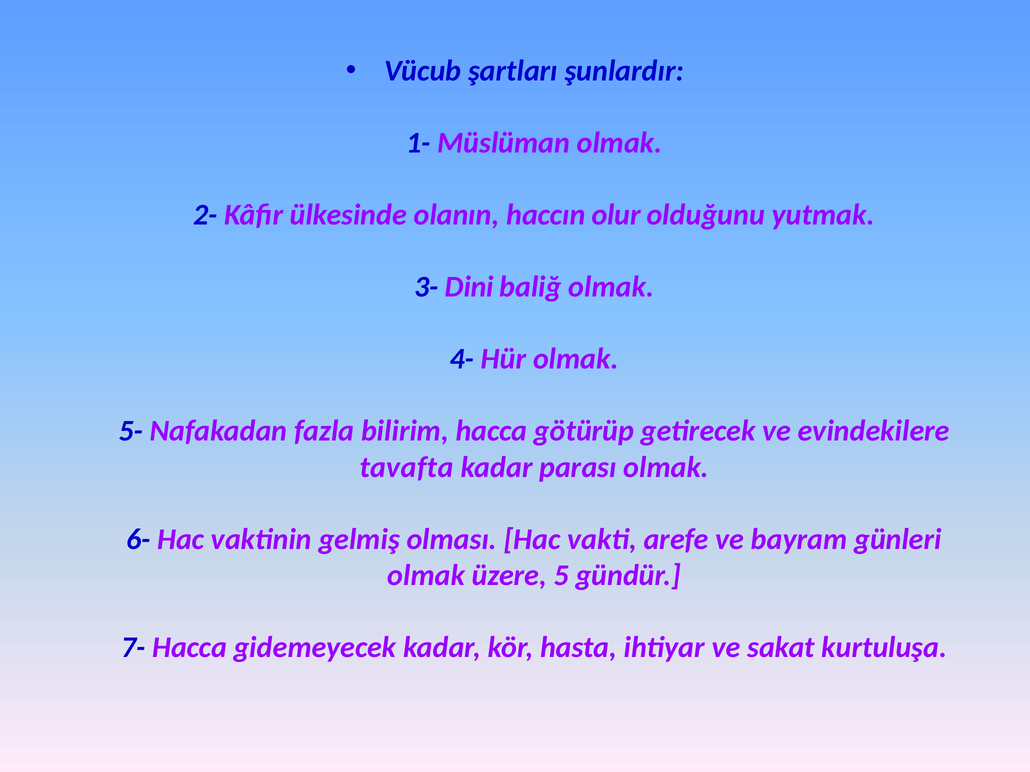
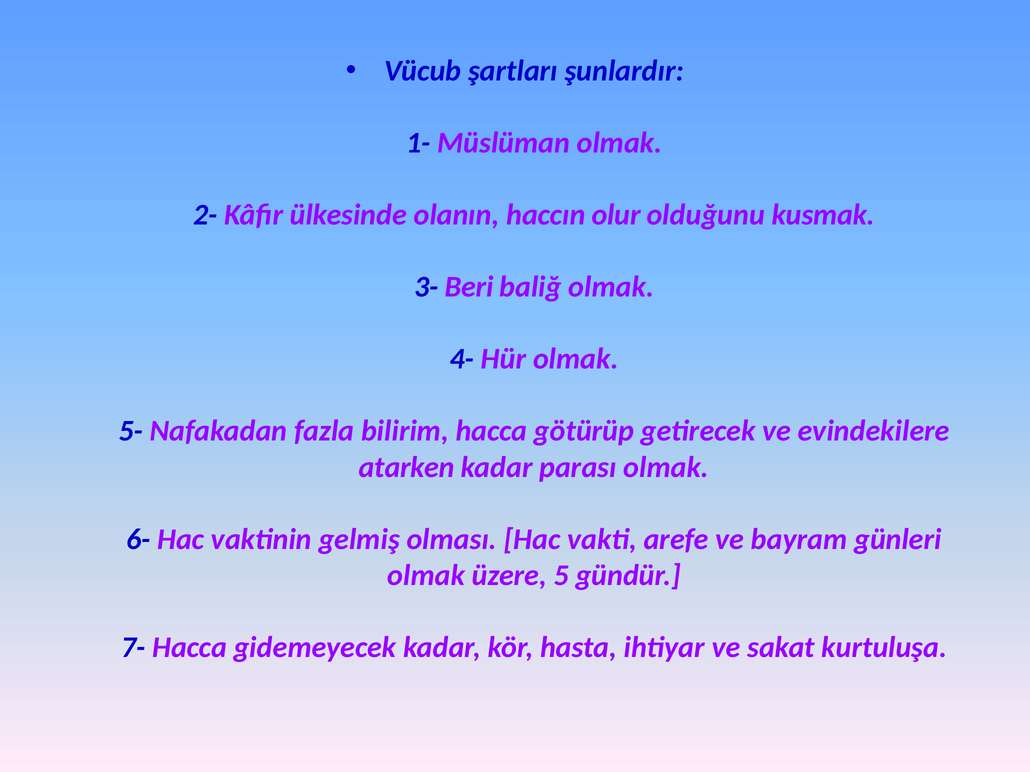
yutmak: yutmak -> kusmak
Dini: Dini -> Beri
tavafta: tavafta -> atarken
